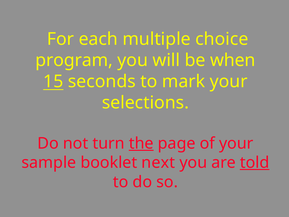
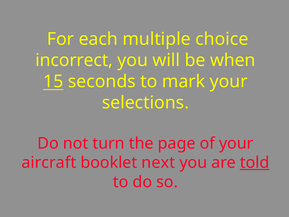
program: program -> incorrect
the underline: present -> none
sample: sample -> aircraft
